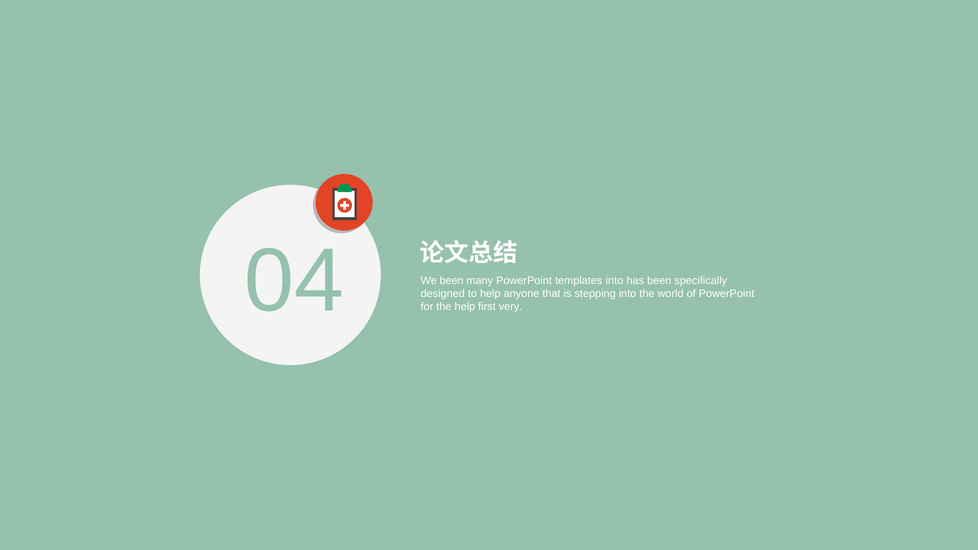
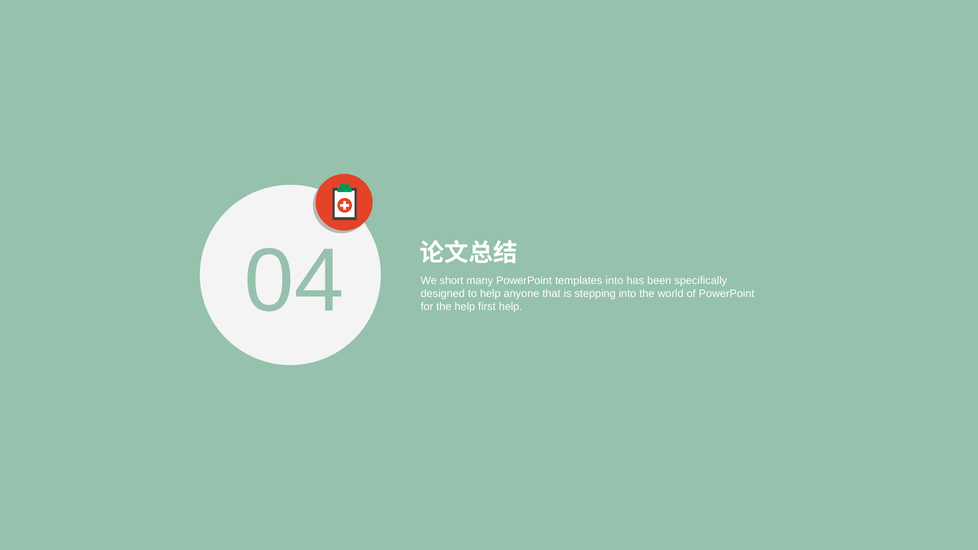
We been: been -> short
first very: very -> help
